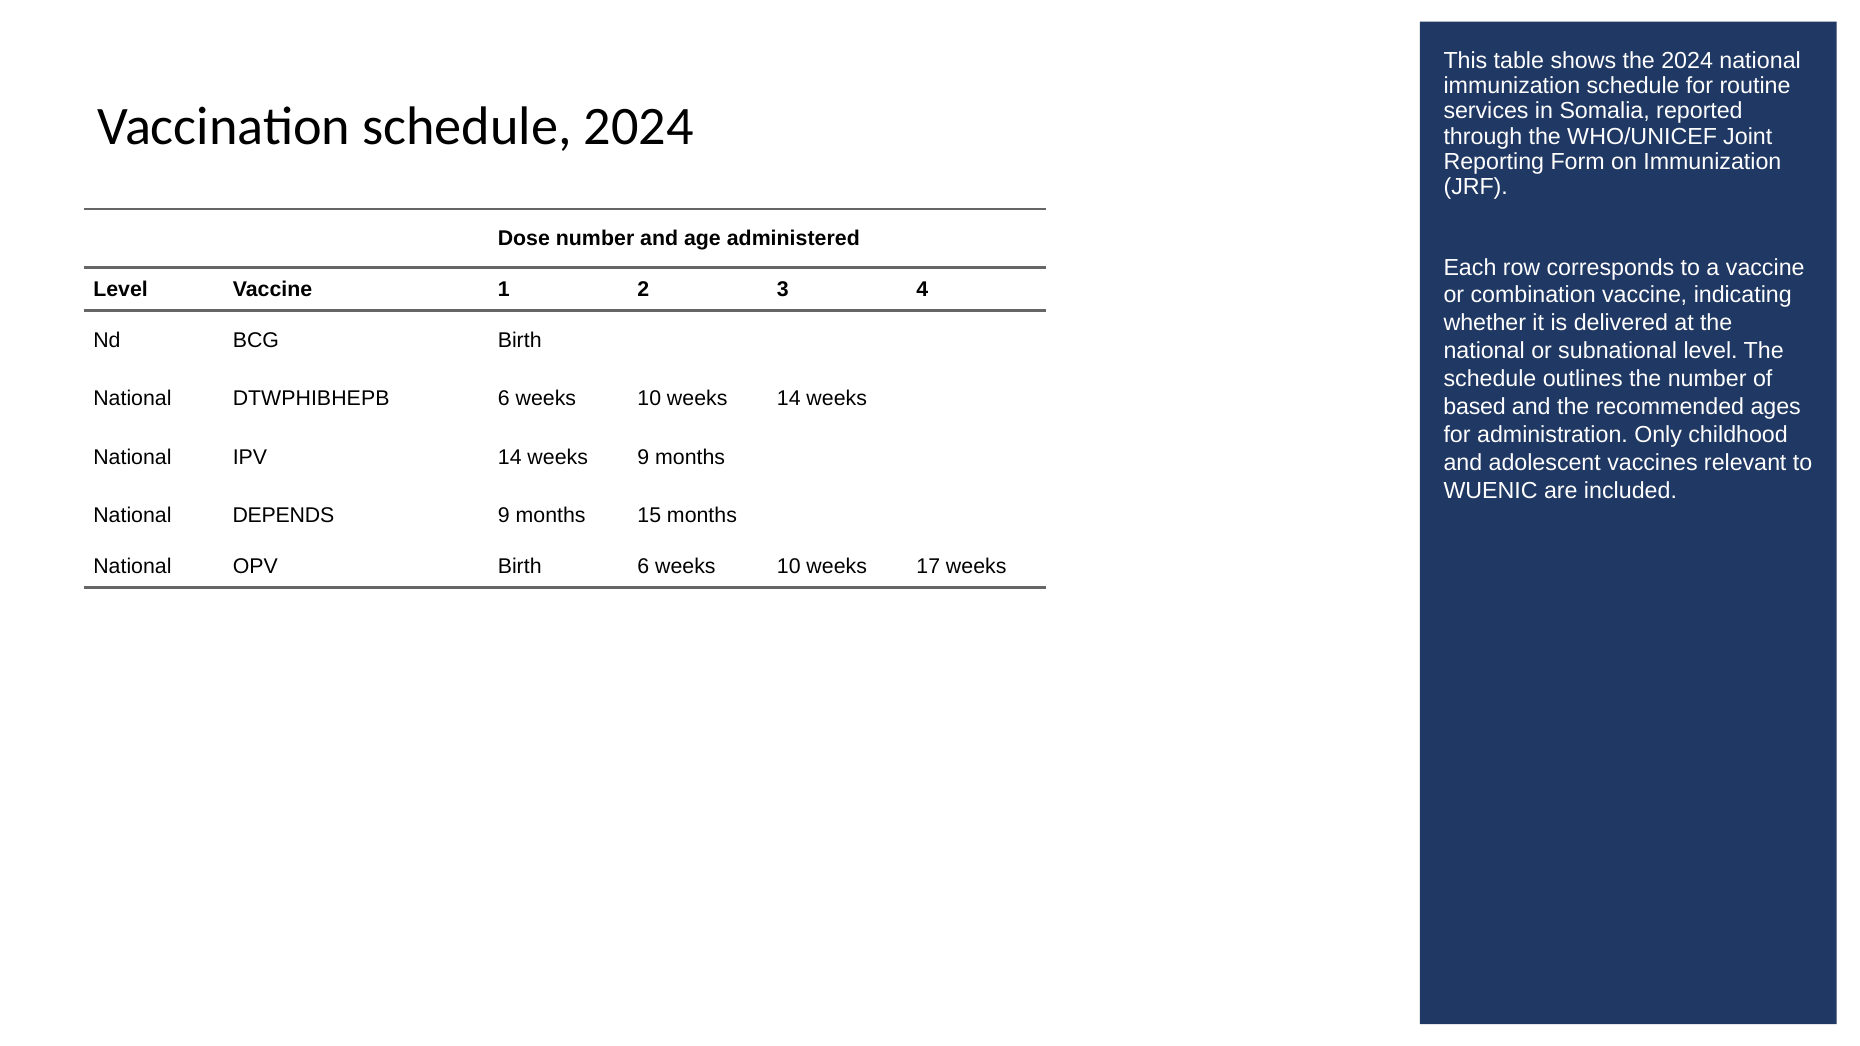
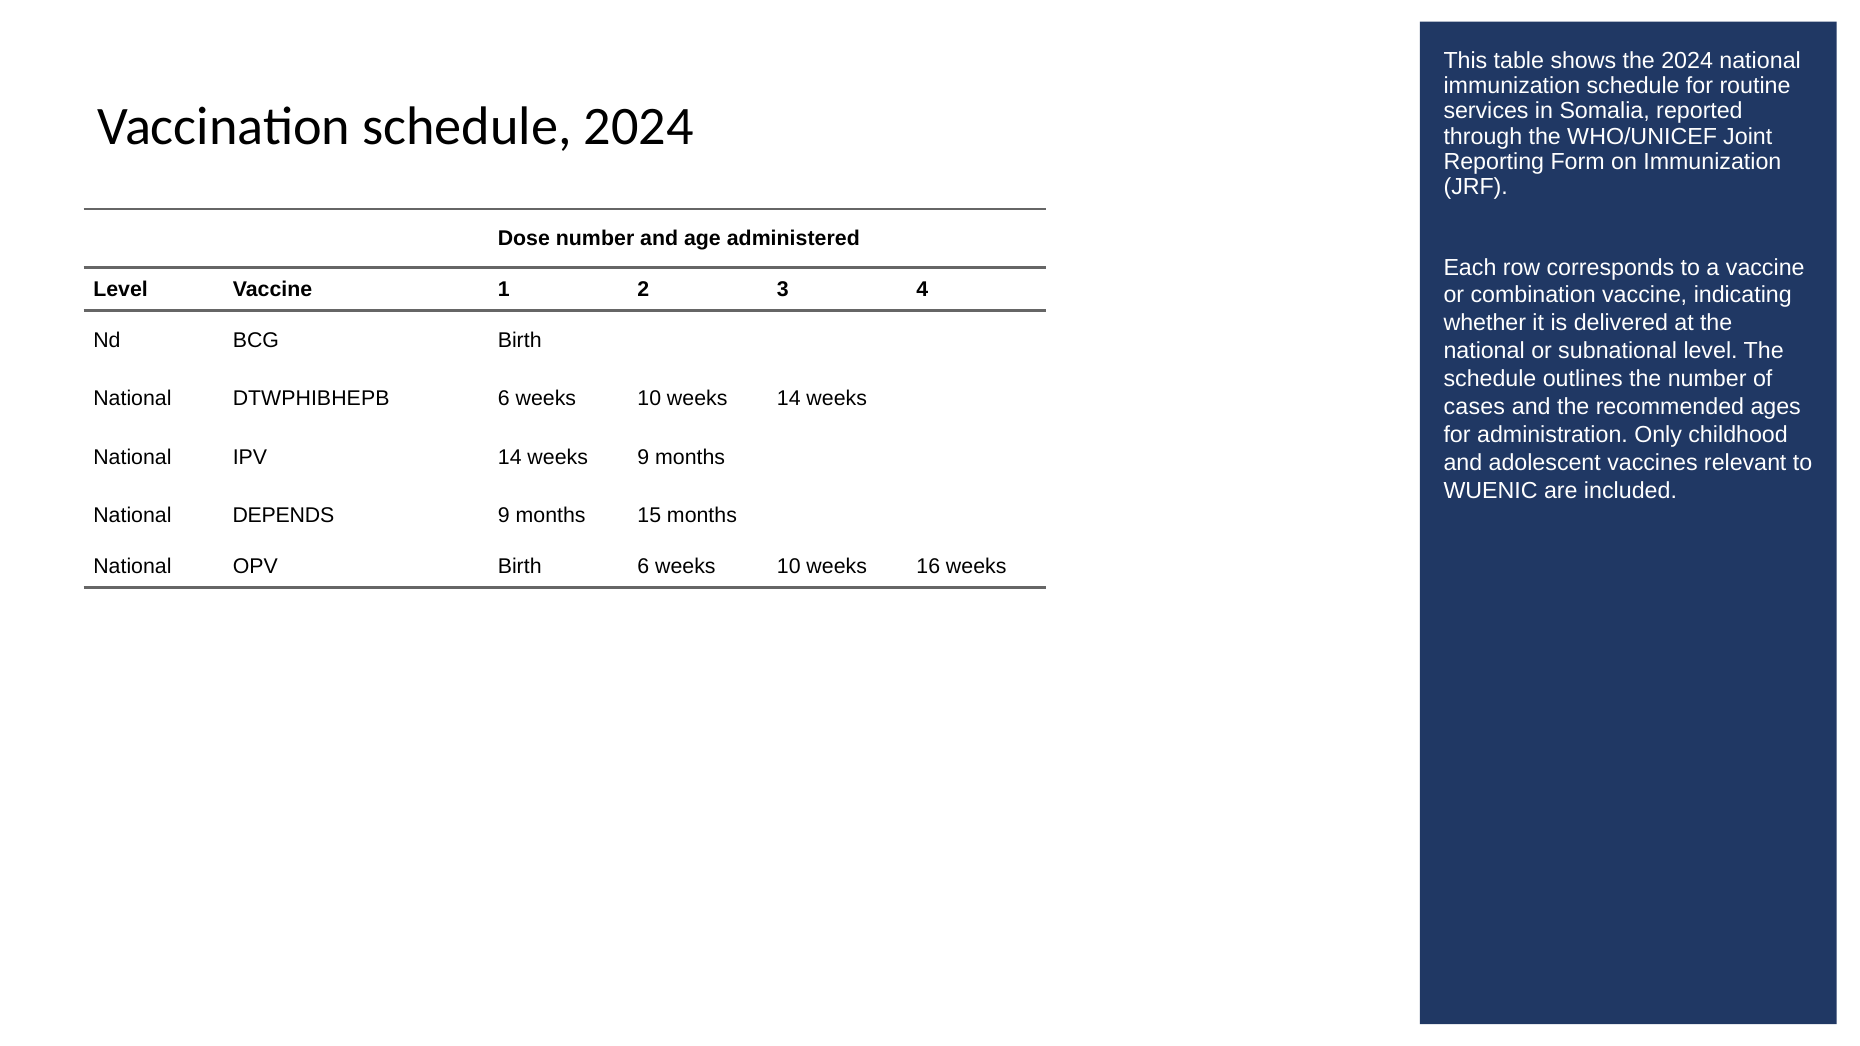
based: based -> cases
17: 17 -> 16
